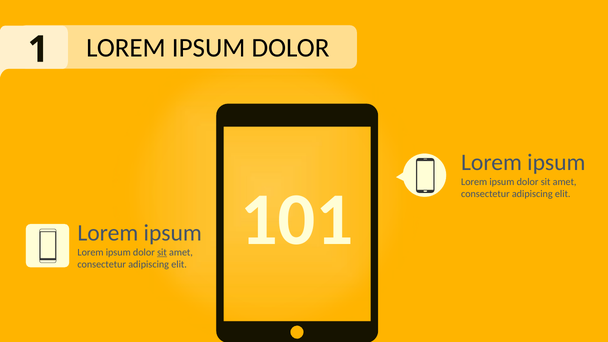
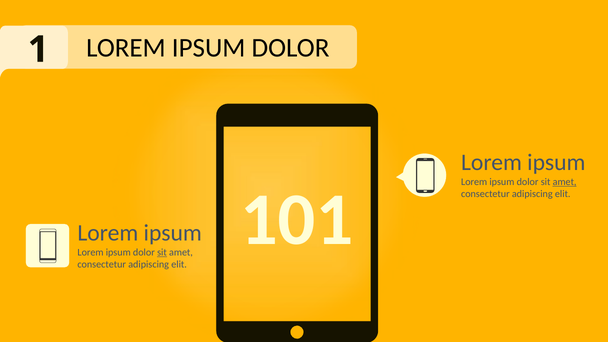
amet at (565, 182) underline: none -> present
